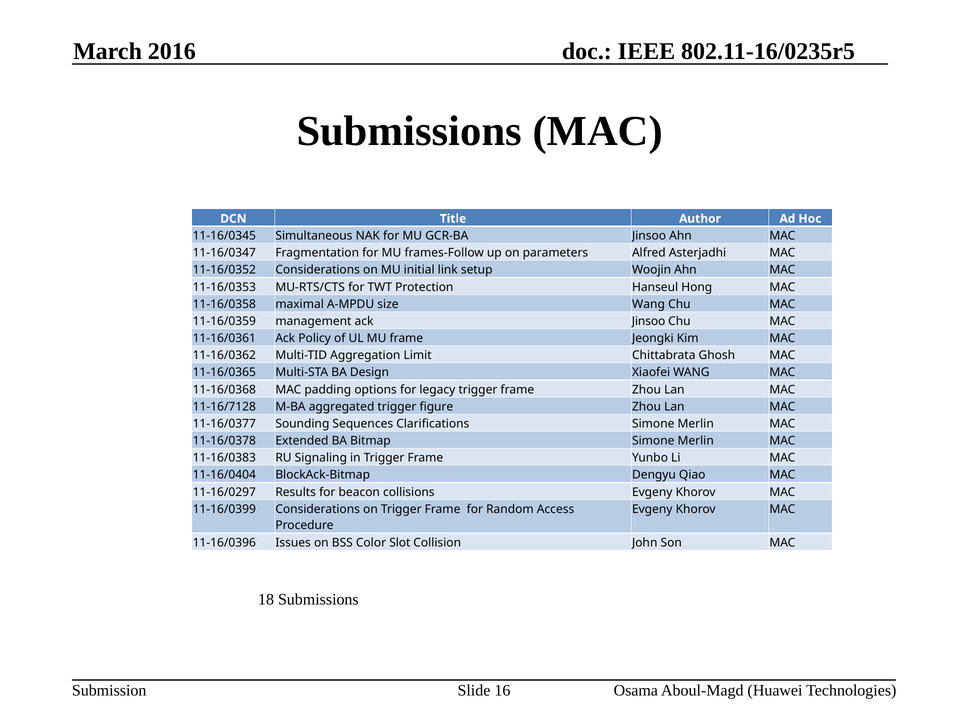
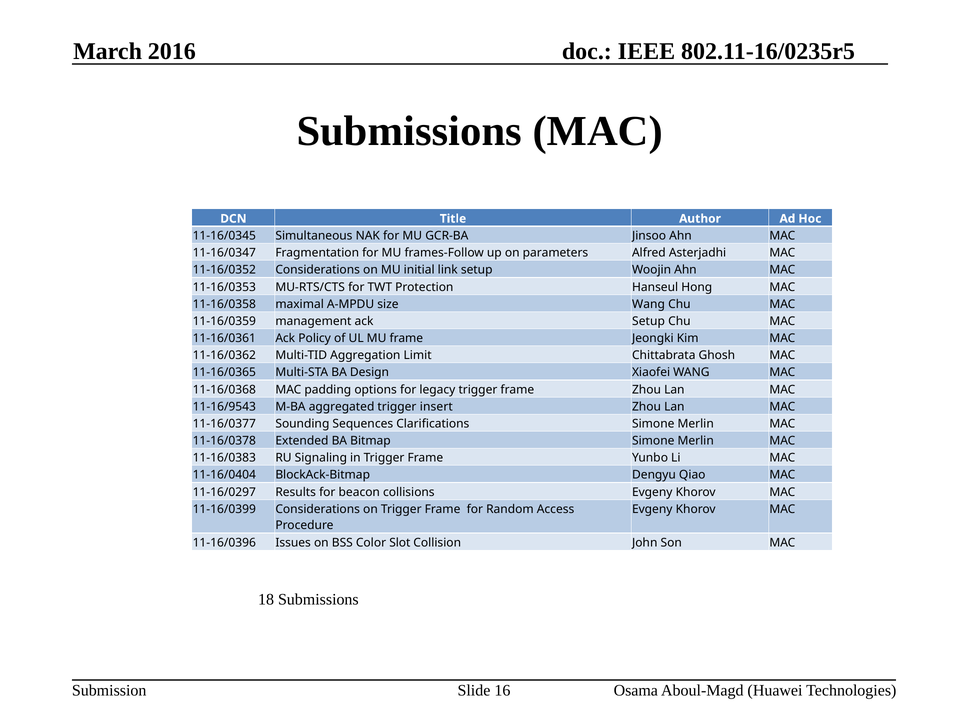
ack Jinsoo: Jinsoo -> Setup
11-16/7128: 11-16/7128 -> 11-16/9543
figure: figure -> insert
